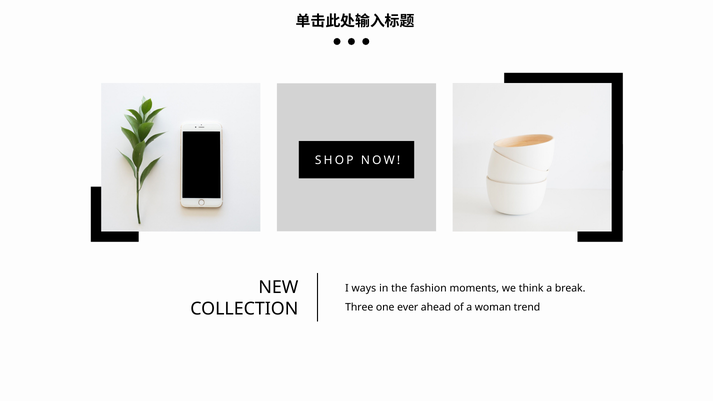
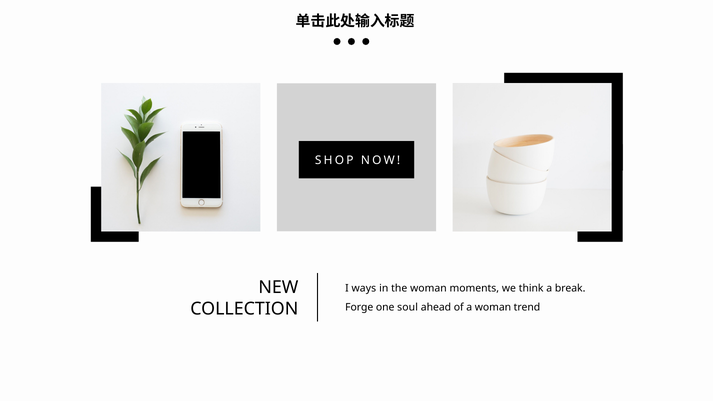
the fashion: fashion -> woman
Three: Three -> Forge
ever: ever -> soul
